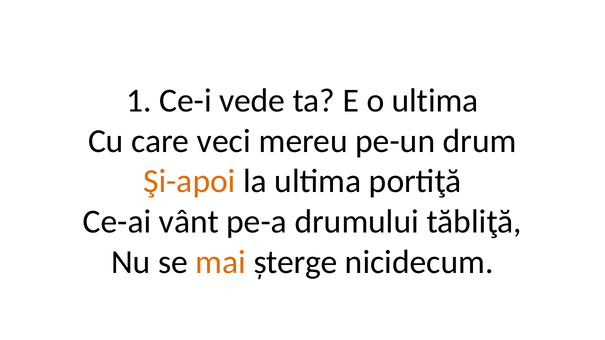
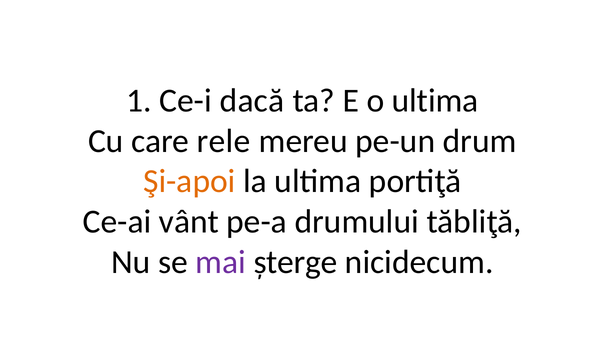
vede: vede -> dacă
veci: veci -> rele
mai colour: orange -> purple
